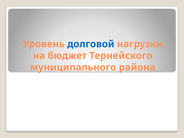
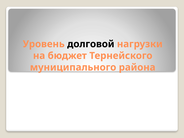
долговой colour: blue -> black
